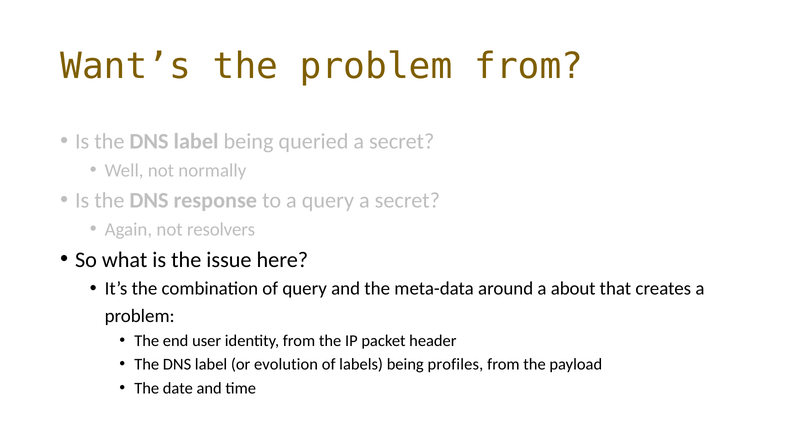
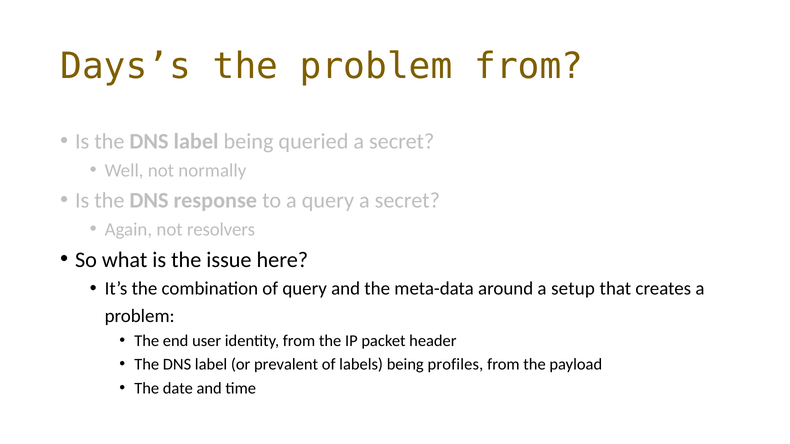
Want’s: Want’s -> Days’s
about: about -> setup
evolution: evolution -> prevalent
